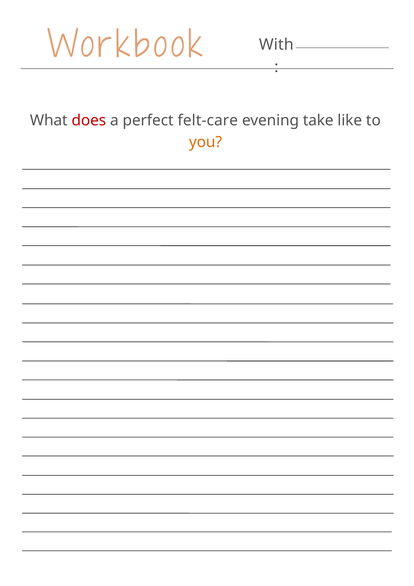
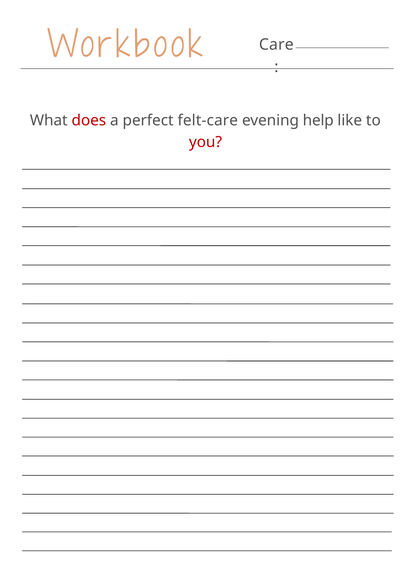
With: With -> Care
take: take -> help
you colour: orange -> red
